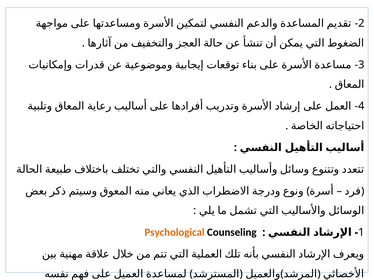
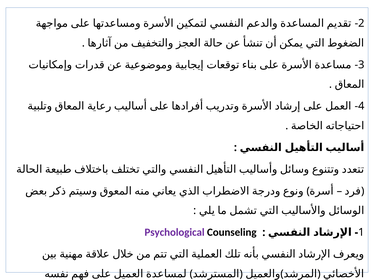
Psychological colour: orange -> purple
